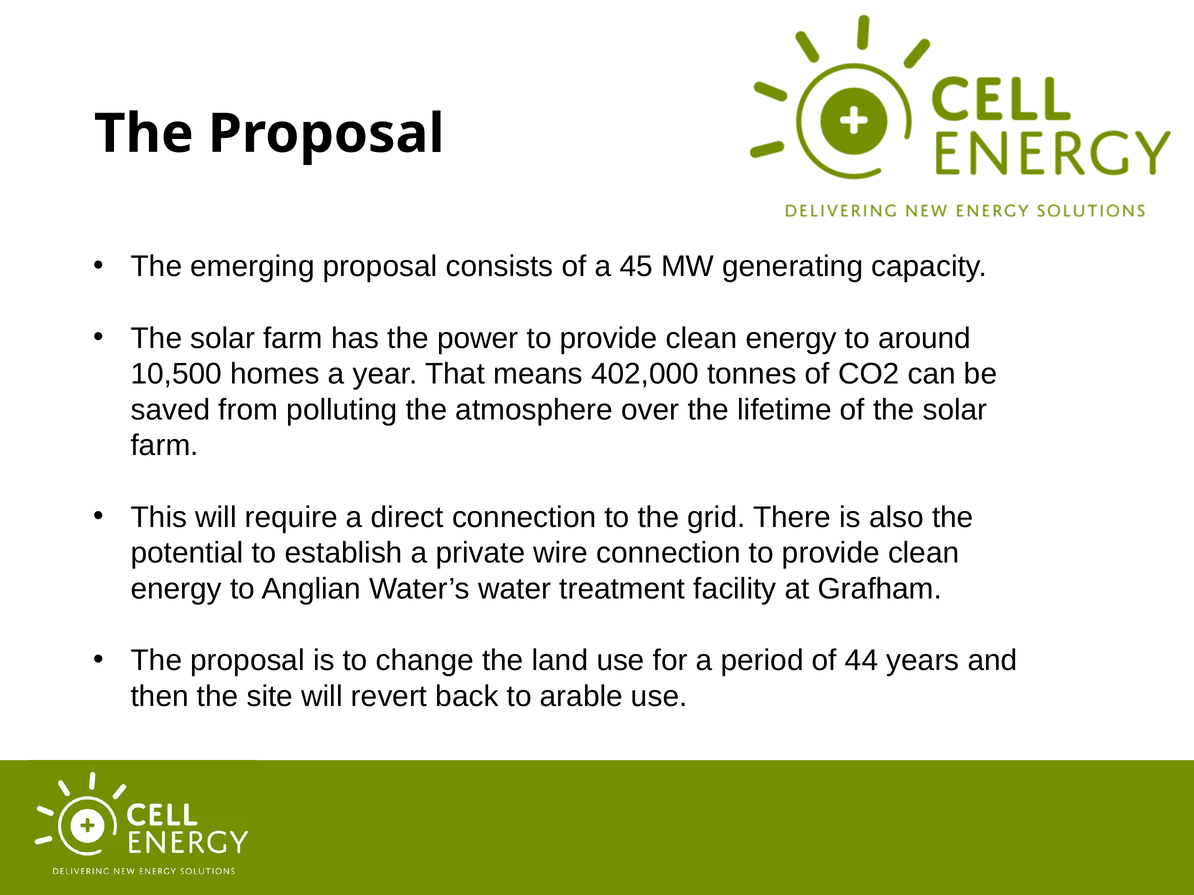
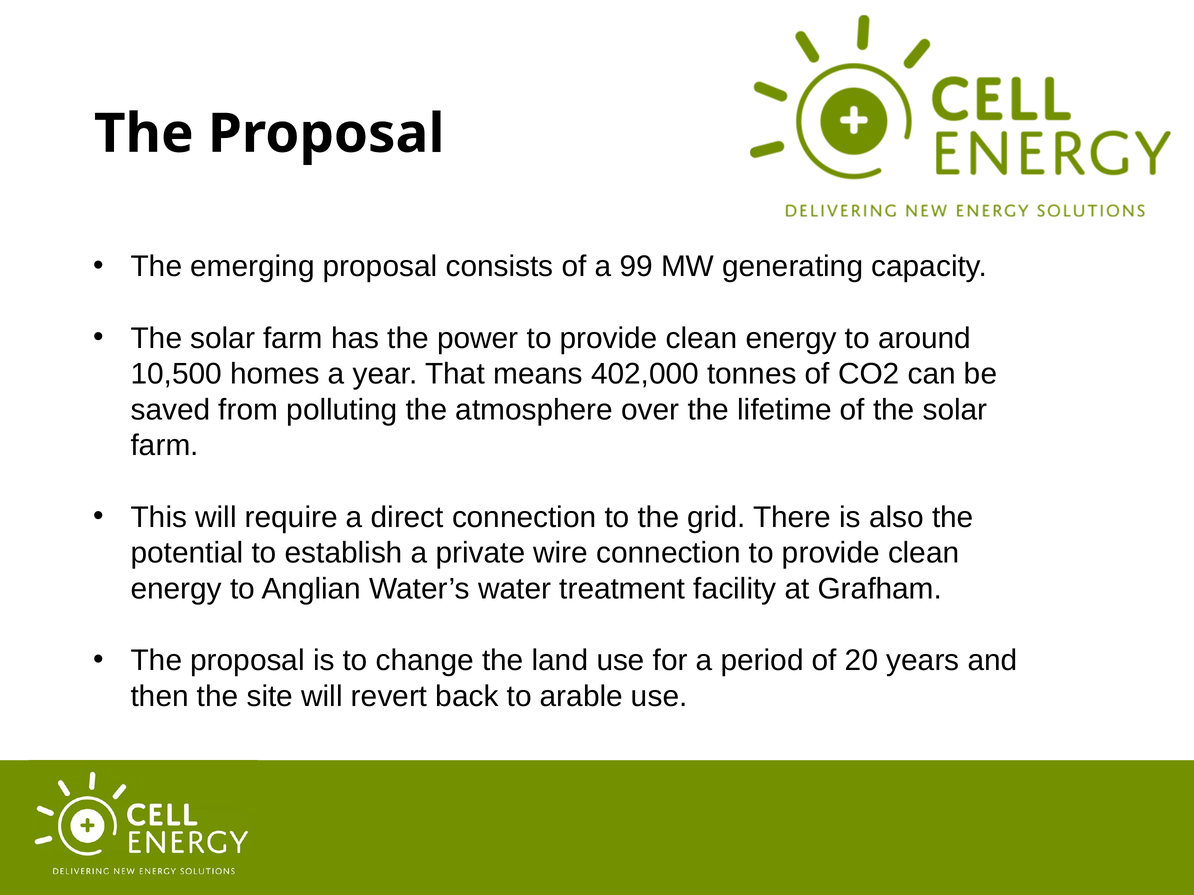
45: 45 -> 99
44: 44 -> 20
